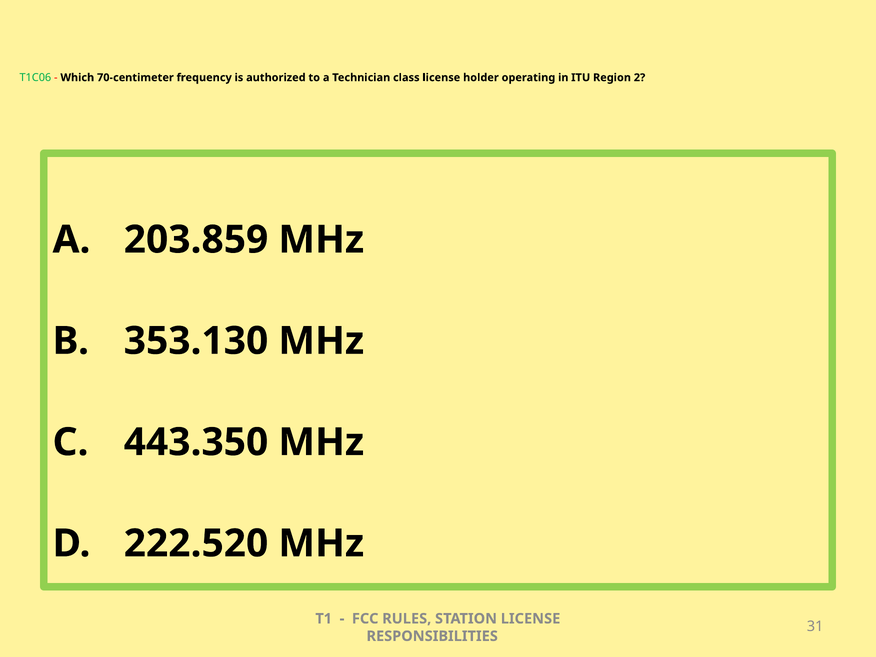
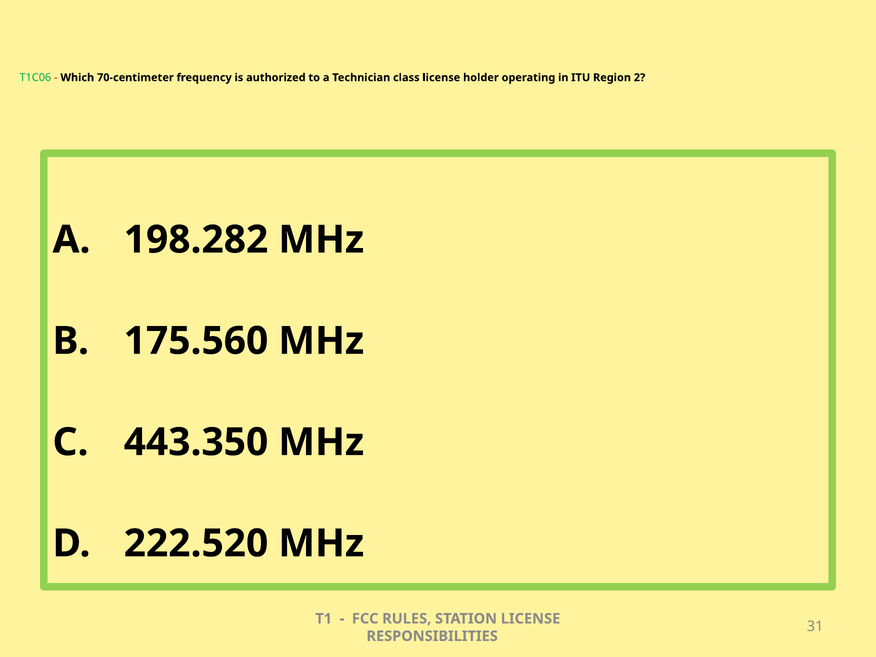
203.859: 203.859 -> 198.282
353.130: 353.130 -> 175.560
